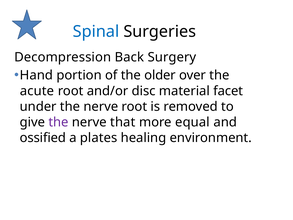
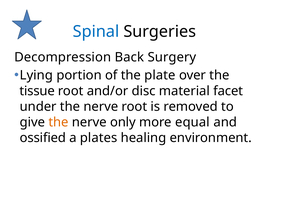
Hand: Hand -> Lying
older: older -> plate
acute: acute -> tissue
the at (58, 122) colour: purple -> orange
that: that -> only
